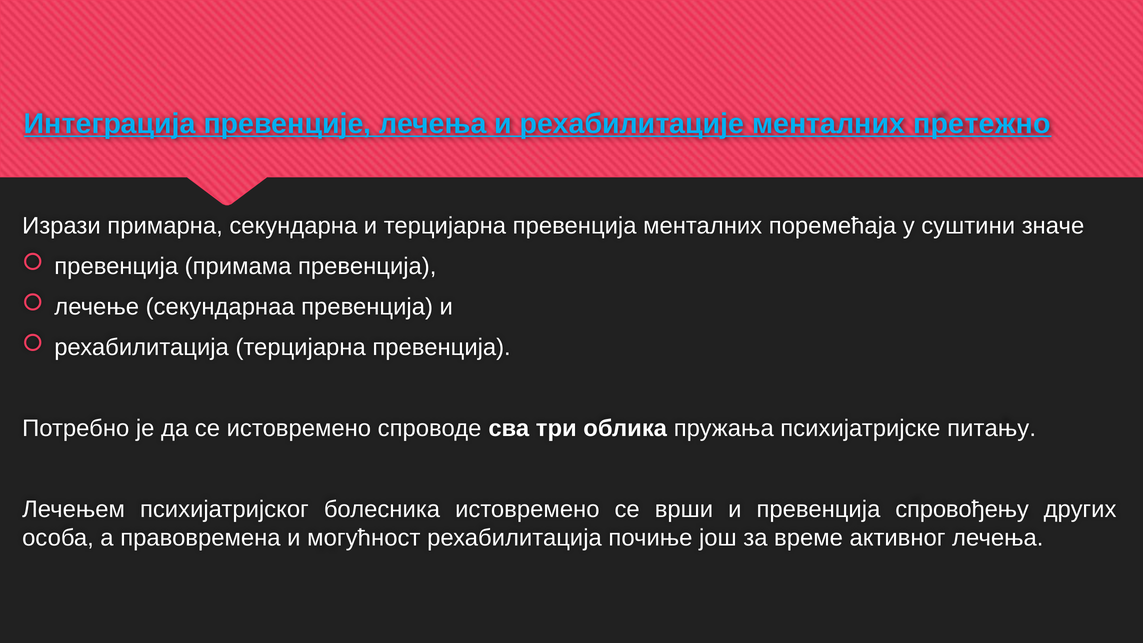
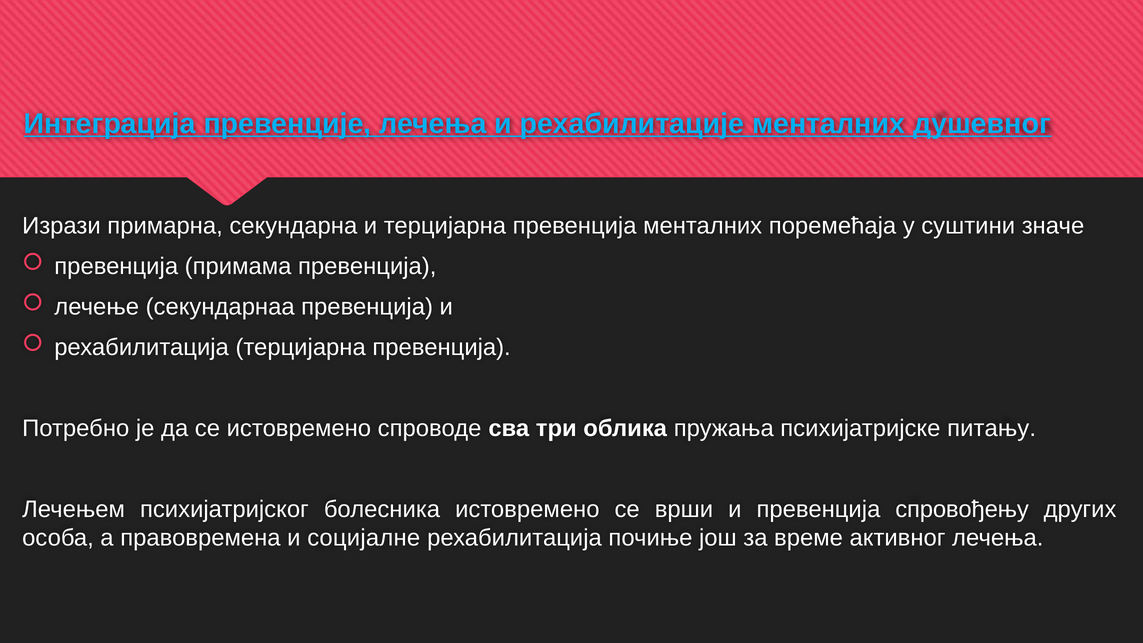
претежно: претежно -> душевног
могућност: могућност -> социјалне
